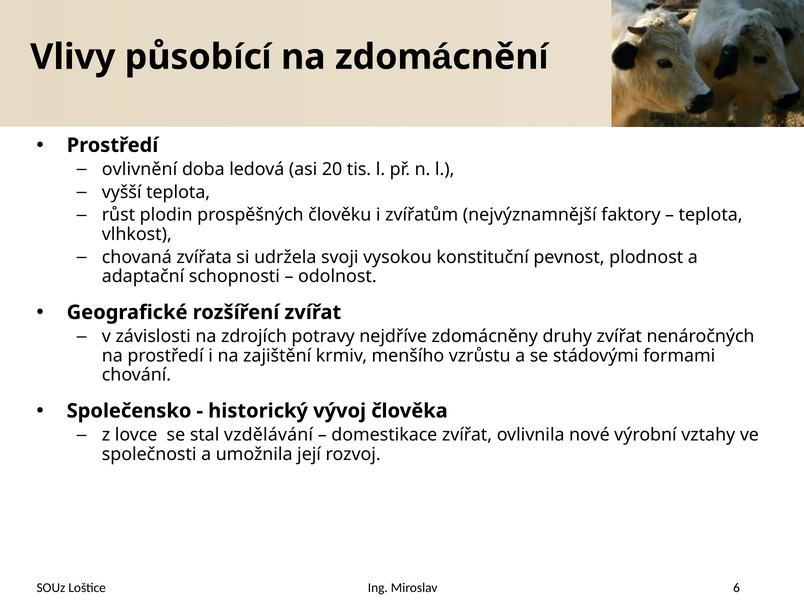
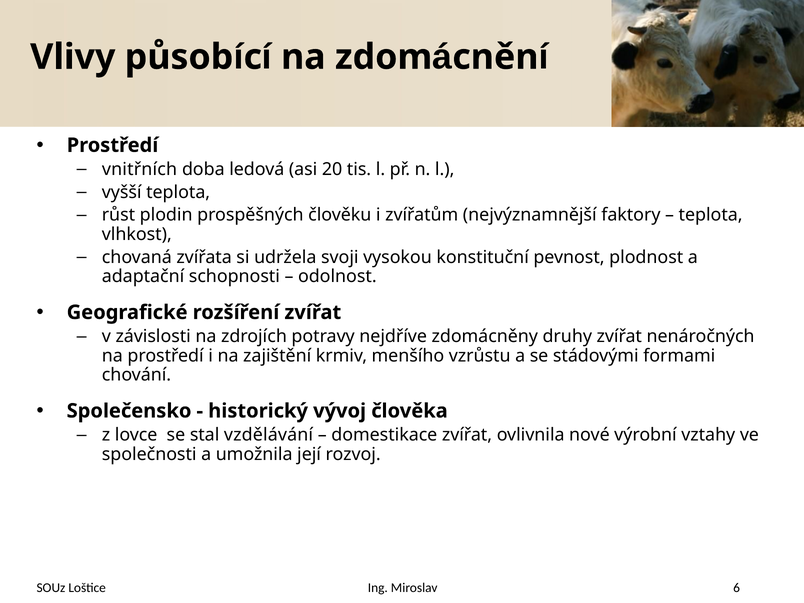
ovlivnění: ovlivnění -> vnitřních
